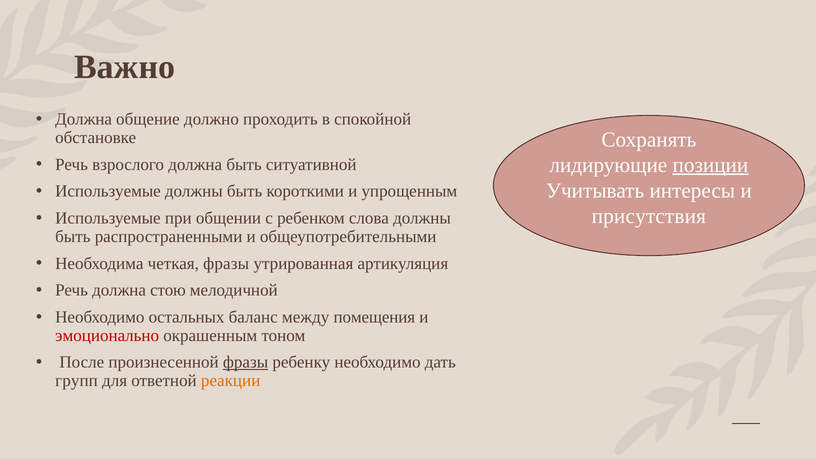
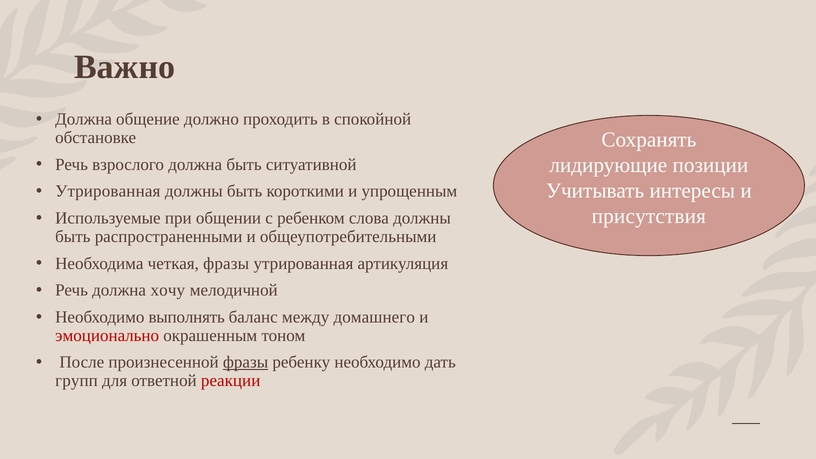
позиции underline: present -> none
Используемые at (108, 191): Используемые -> Утрированная
стою: стою -> хочу
остальных: остальных -> выполнять
помещения: помещения -> домашнего
реакции colour: orange -> red
